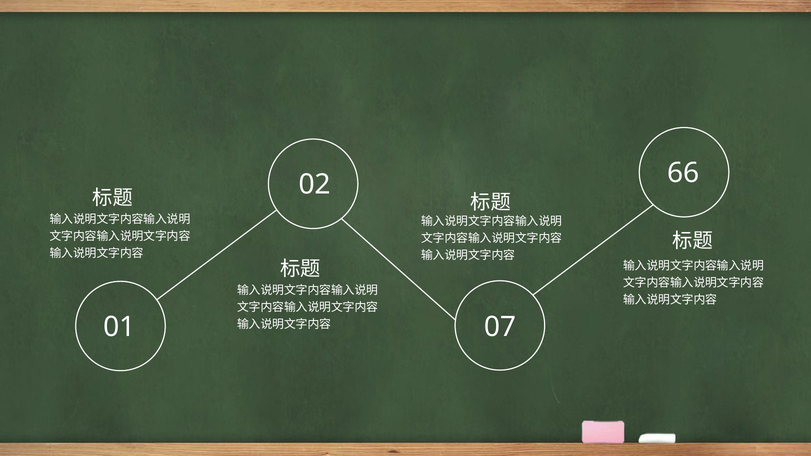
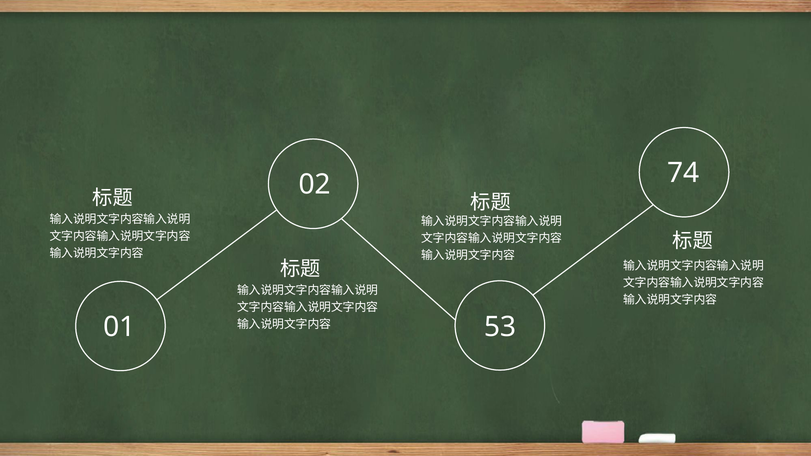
66: 66 -> 74
07: 07 -> 53
